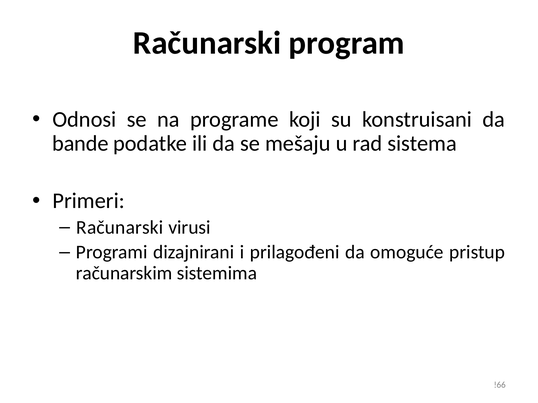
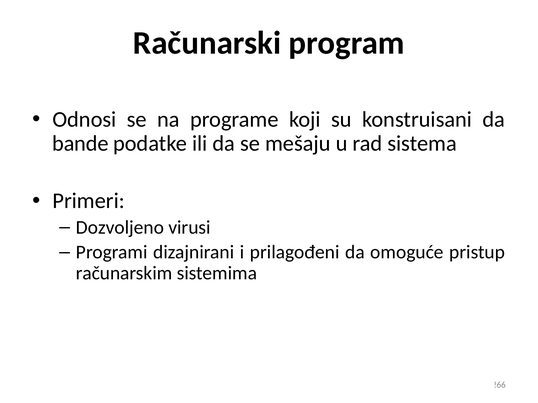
Računarski at (120, 228): Računarski -> Dozvoljeno
